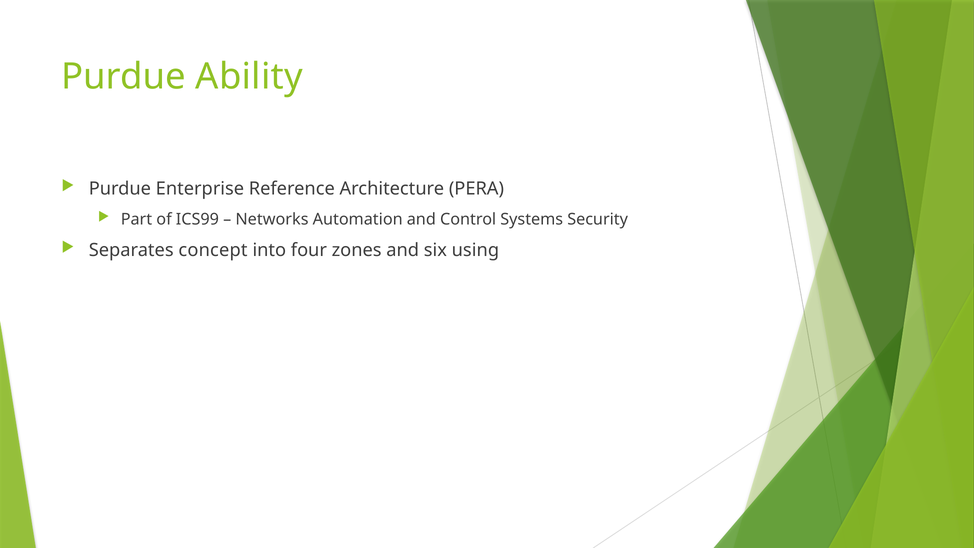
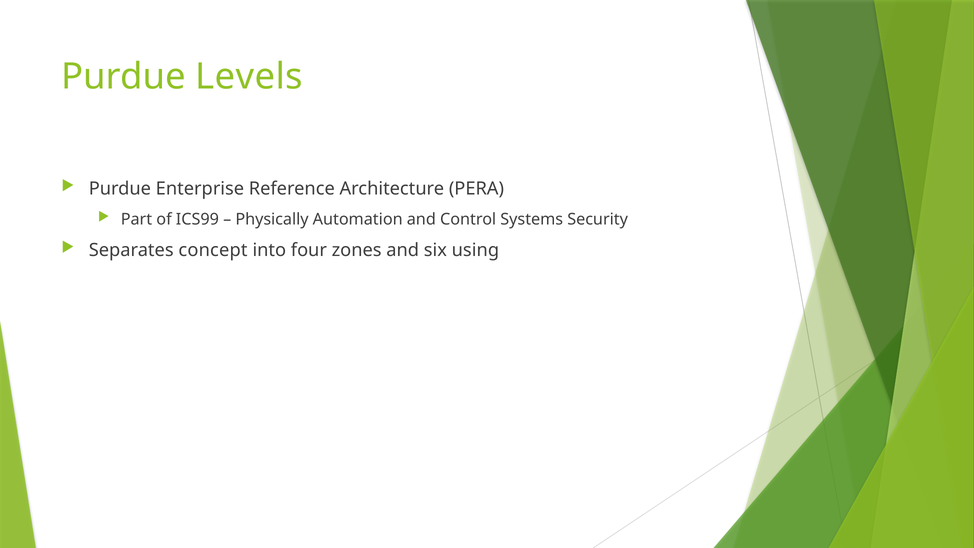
Ability: Ability -> Levels
Networks: Networks -> Physically
